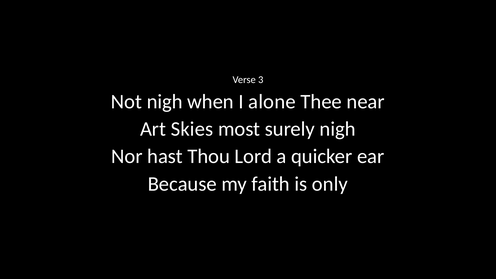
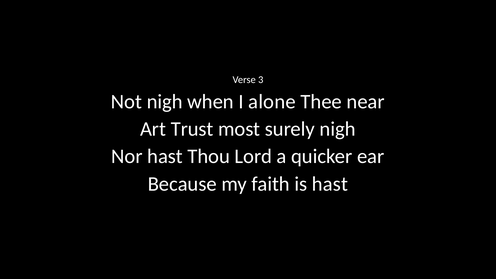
Skies: Skies -> Trust
is only: only -> hast
